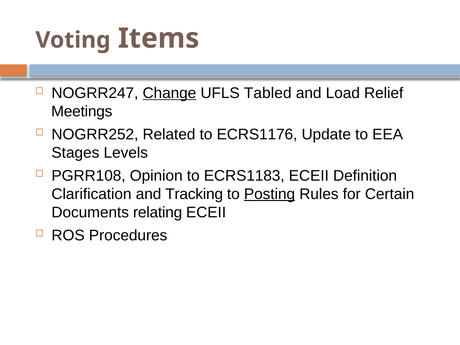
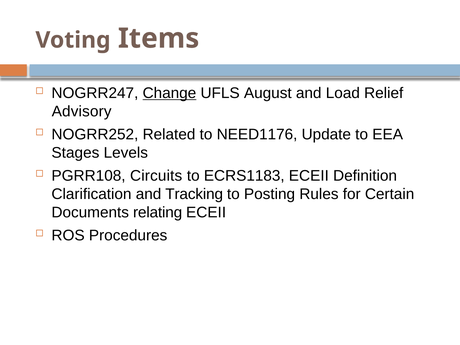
Tabled: Tabled -> August
Meetings: Meetings -> Advisory
ECRS1176: ECRS1176 -> NEED1176
Opinion: Opinion -> Circuits
Posting underline: present -> none
